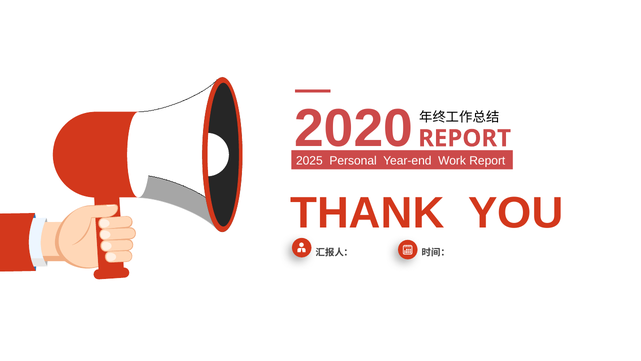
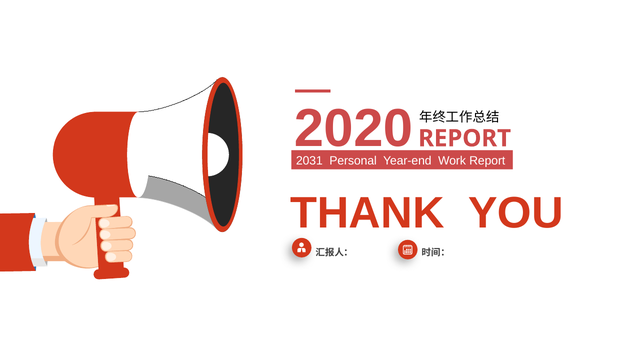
2025: 2025 -> 2031
